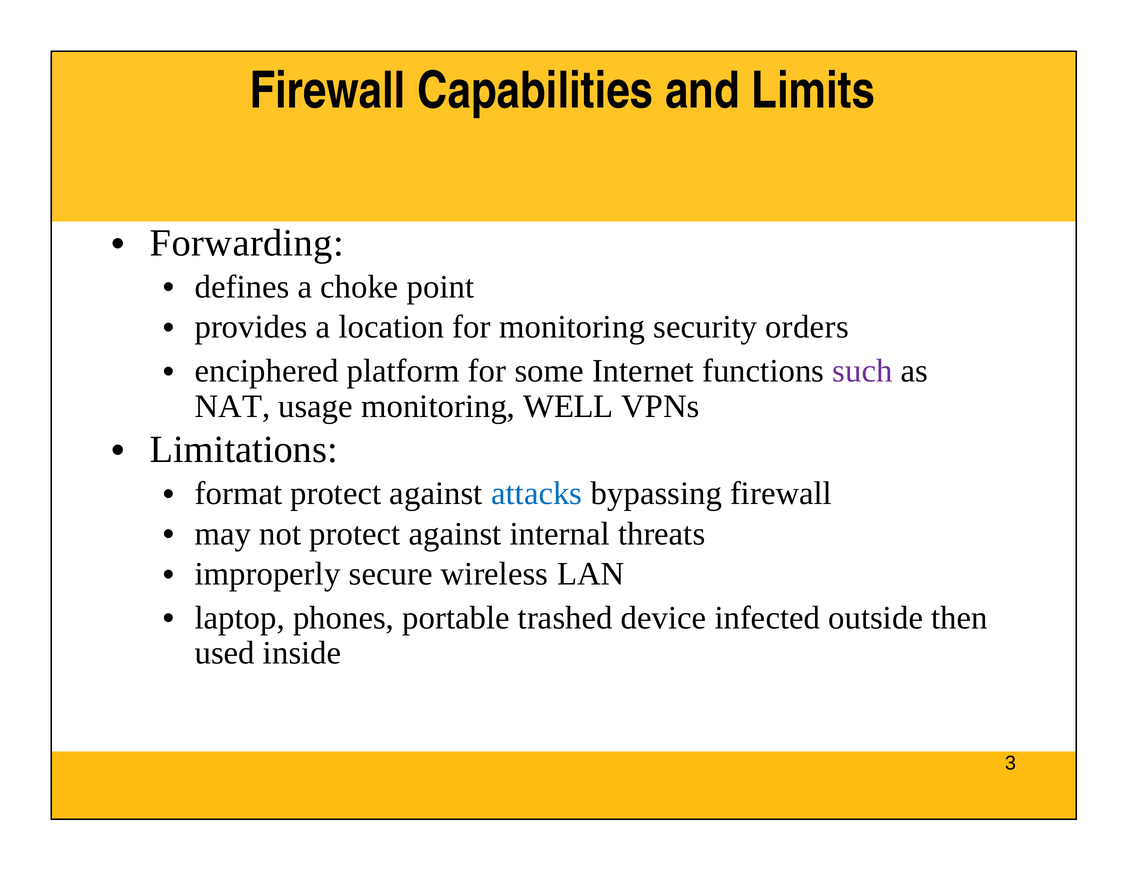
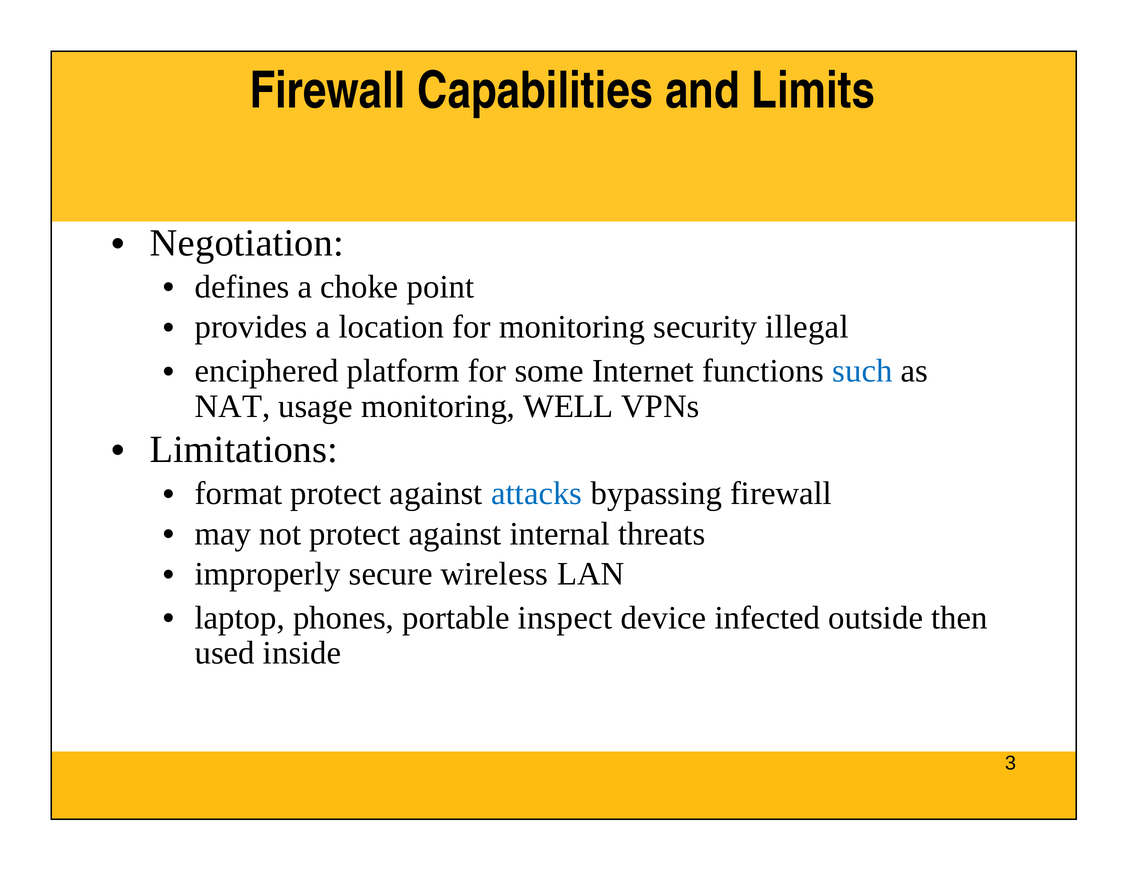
Forwarding: Forwarding -> Negotiation
orders: orders -> illegal
such colour: purple -> blue
trashed: trashed -> inspect
